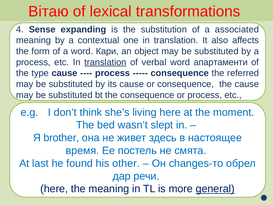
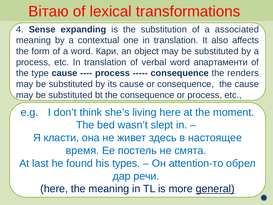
translation at (105, 62) underline: present -> none
referred: referred -> renders
brother: brother -> класти
other: other -> types
changes-то: changes-то -> attention-то
